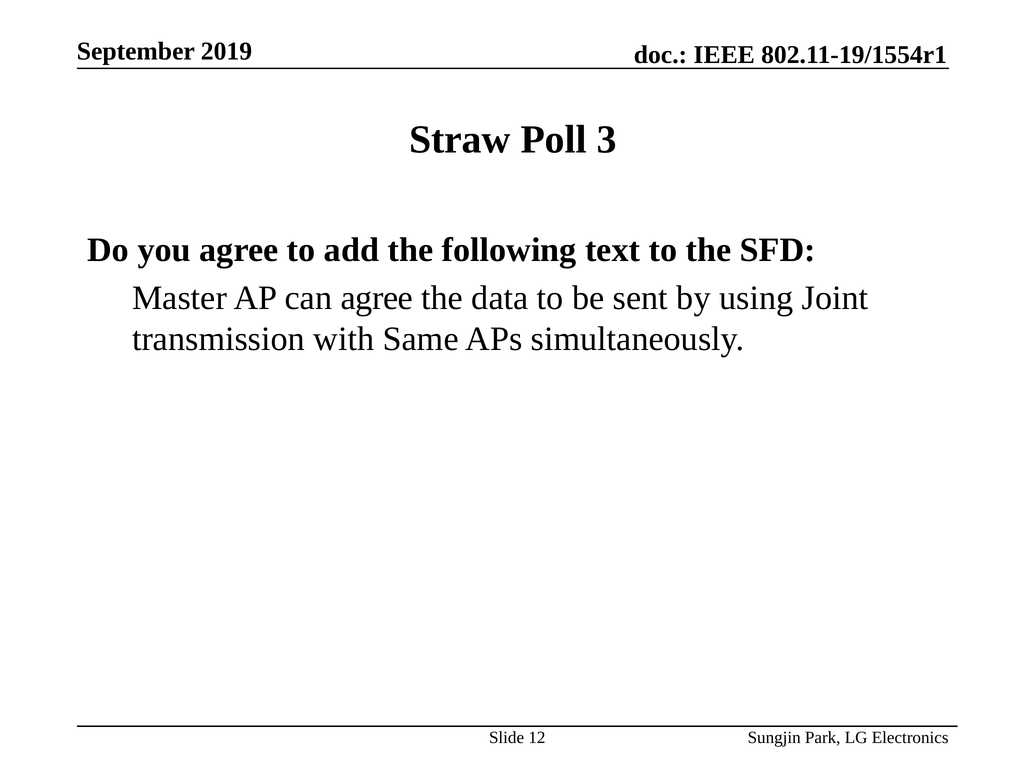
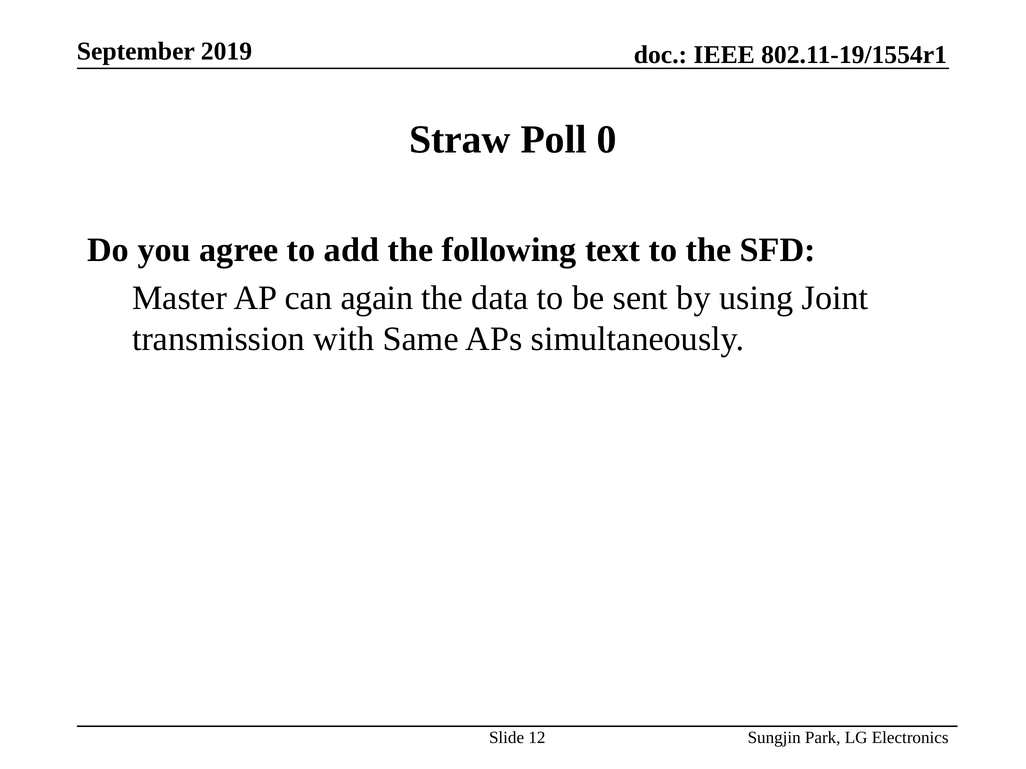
3: 3 -> 0
can agree: agree -> again
